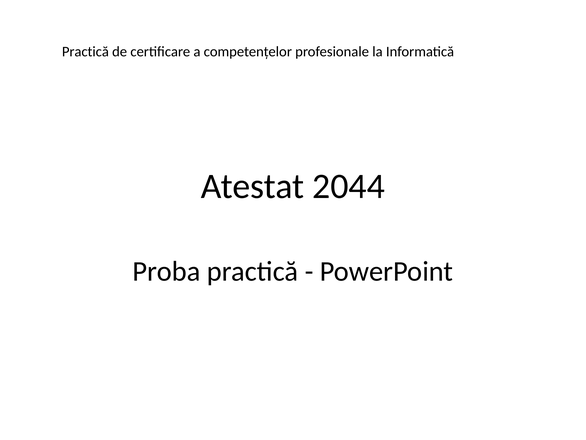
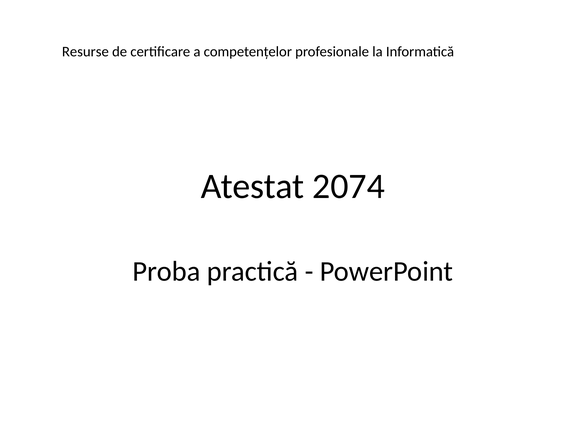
Practică at (85, 52): Practică -> Resurse
2044: 2044 -> 2074
